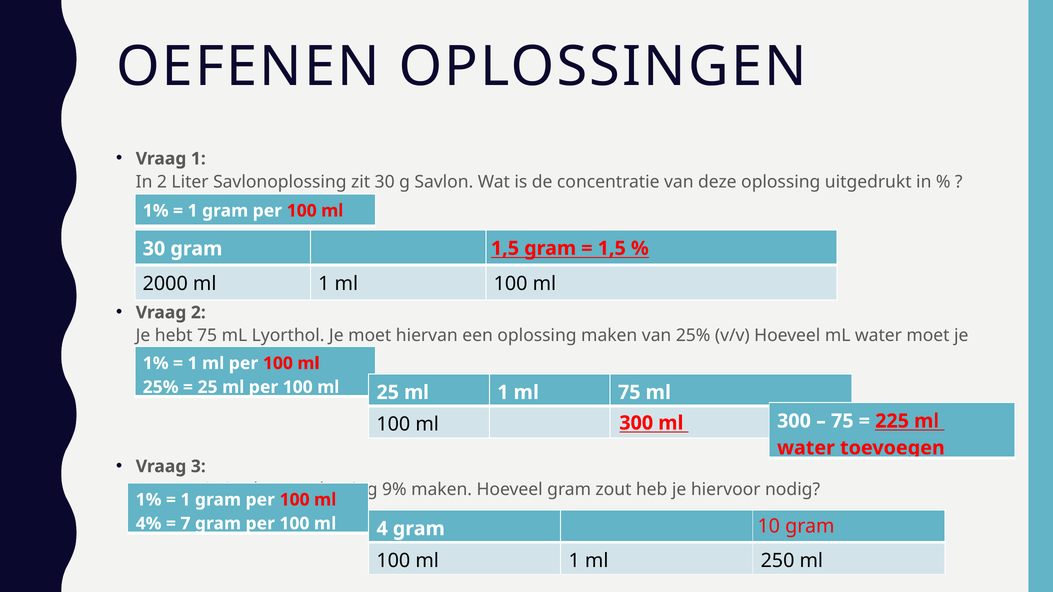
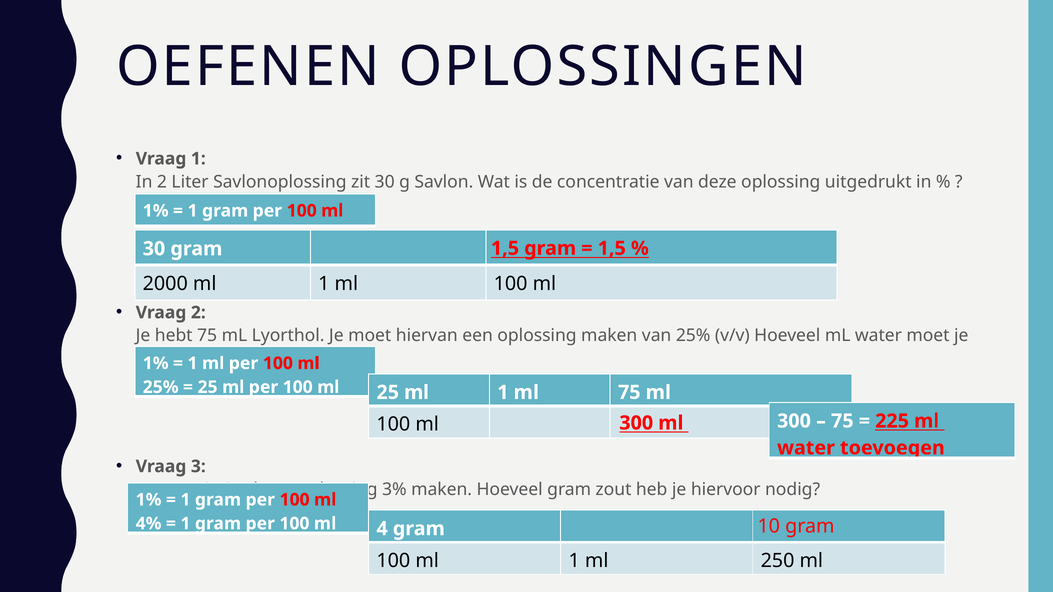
9%: 9% -> 3%
7 at (185, 524): 7 -> 1
